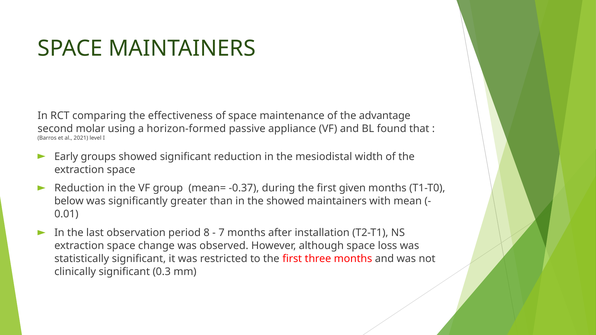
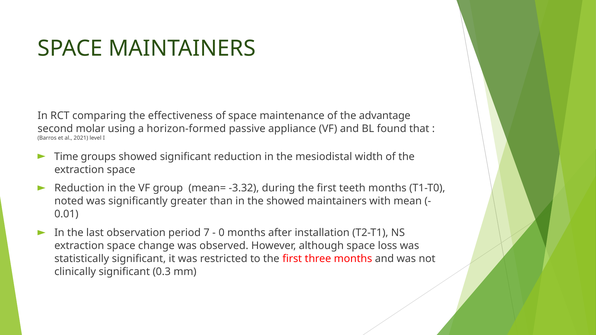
Early: Early -> Time
-0.37: -0.37 -> -3.32
given: given -> teeth
below: below -> noted
8: 8 -> 7
7: 7 -> 0
